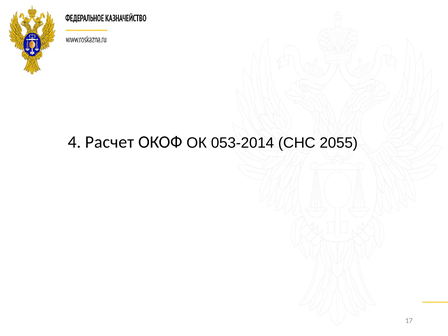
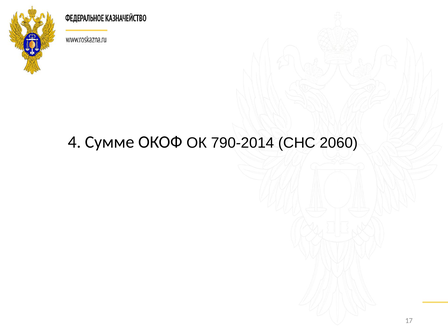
Расчет: Расчет -> Сумме
053-2014: 053-2014 -> 790-2014
2055: 2055 -> 2060
